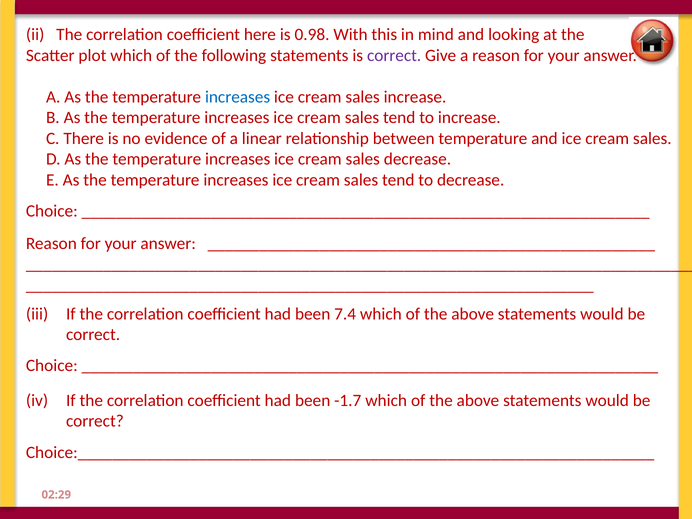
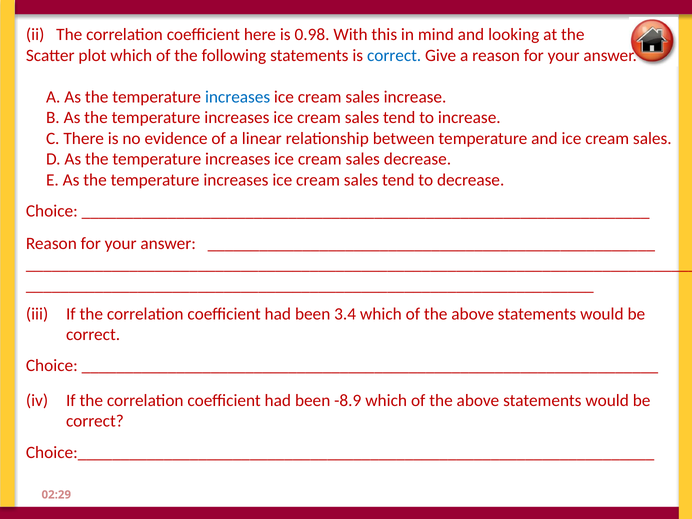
correct at (394, 55) colour: purple -> blue
7.4: 7.4 -> 3.4
-1.7: -1.7 -> -8.9
